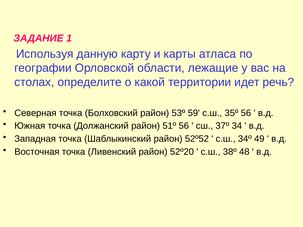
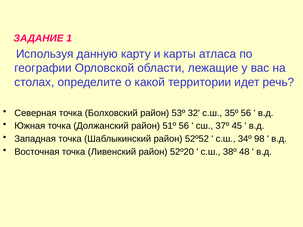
59: 59 -> 32
34: 34 -> 45
49: 49 -> 98
